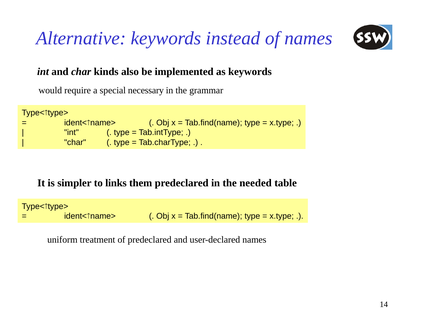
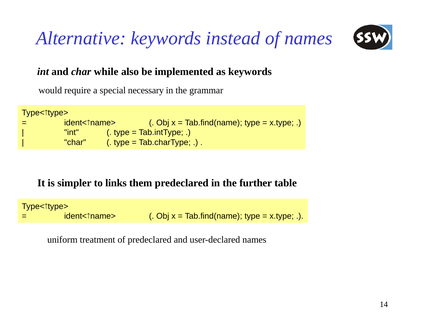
kinds: kinds -> while
needed: needed -> further
